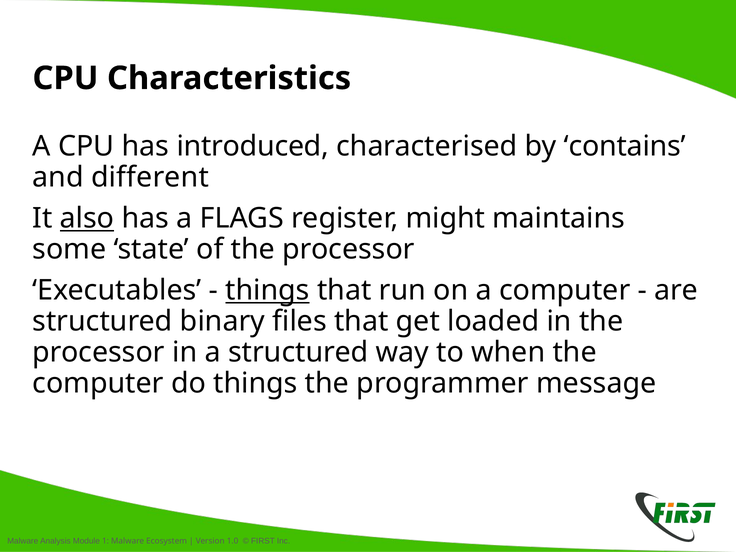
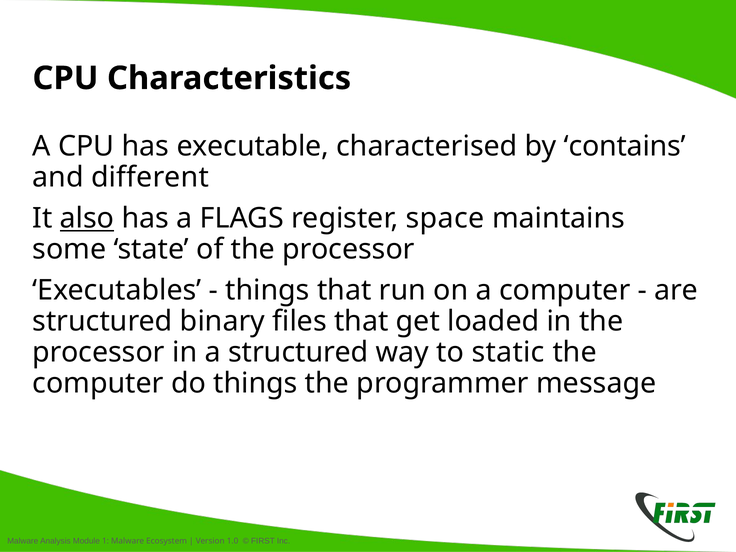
introduced: introduced -> executable
might: might -> space
things at (268, 290) underline: present -> none
when: when -> static
